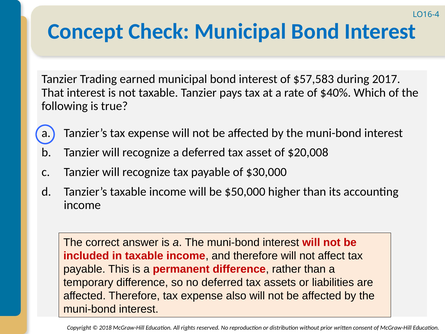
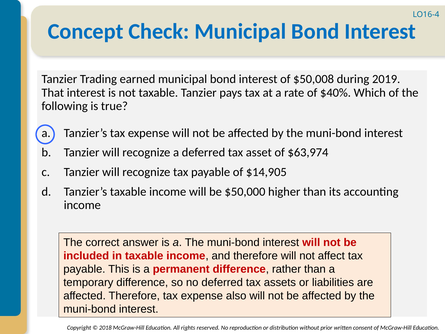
$57,583: $57,583 -> $50,008
2017: 2017 -> 2019
$20,008: $20,008 -> $63,974
$30,000: $30,000 -> $14,905
